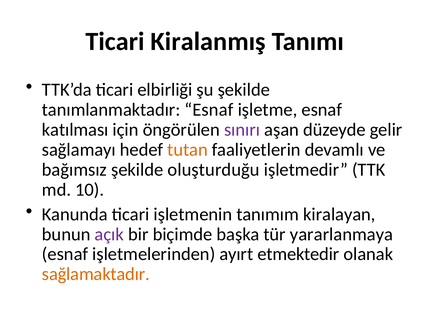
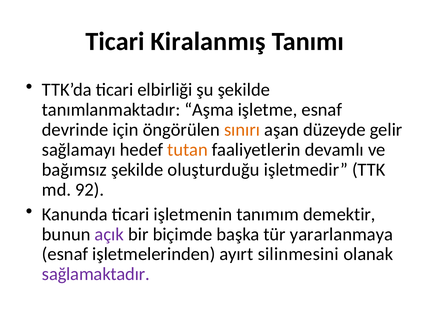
tanımlanmaktadır Esnaf: Esnaf -> Aşma
katılması: katılması -> devrinde
sınırı colour: purple -> orange
10: 10 -> 92
kiralayan: kiralayan -> demektir
etmektedir: etmektedir -> silinmesini
sağlamaktadır colour: orange -> purple
